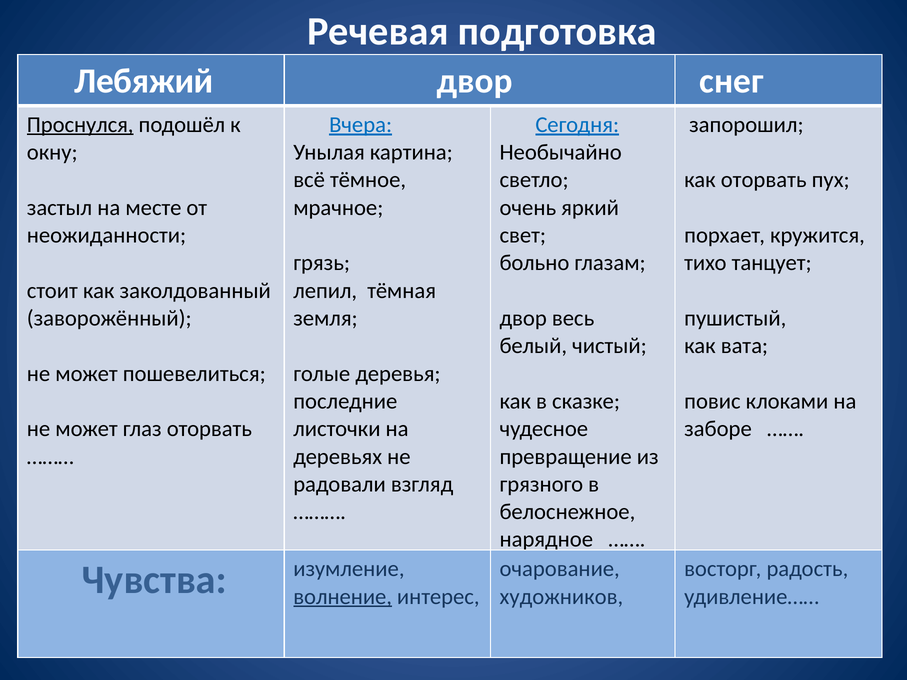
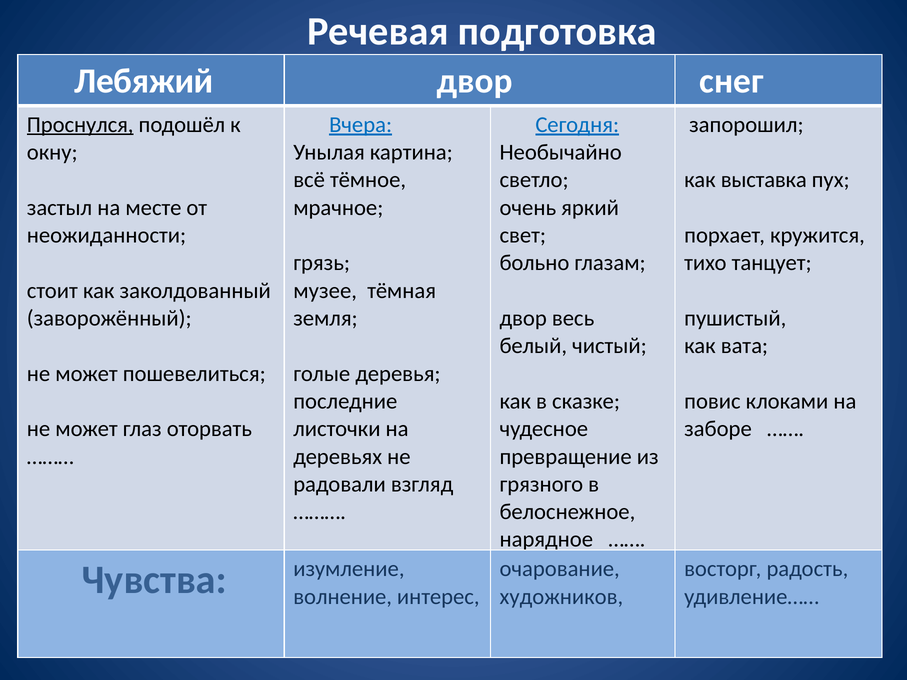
как оторвать: оторвать -> выставка
лепил: лепил -> музее
волнение underline: present -> none
